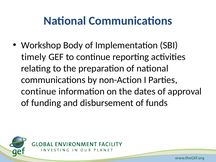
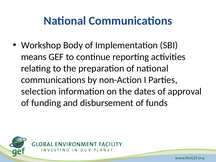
timely: timely -> means
continue at (39, 91): continue -> selection
